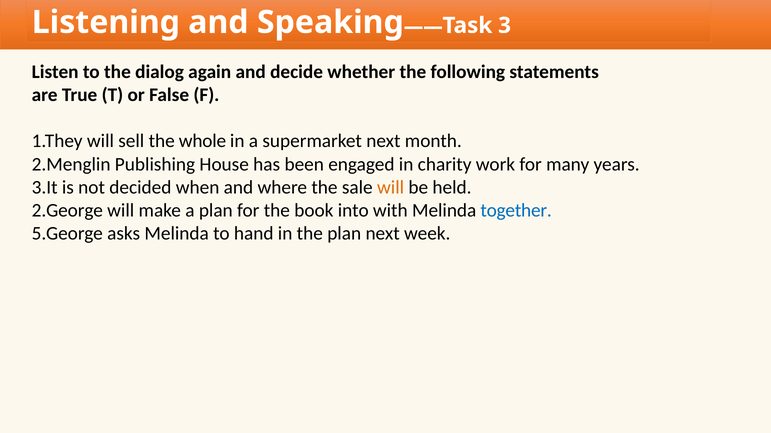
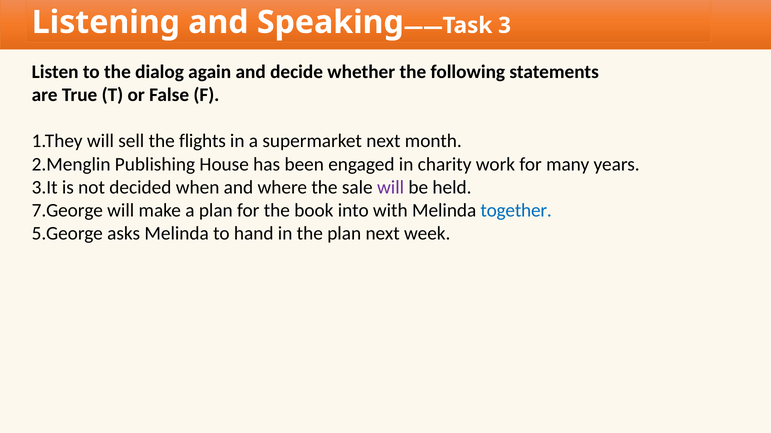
whole: whole -> flights
will at (391, 188) colour: orange -> purple
2.George: 2.George -> 7.George
